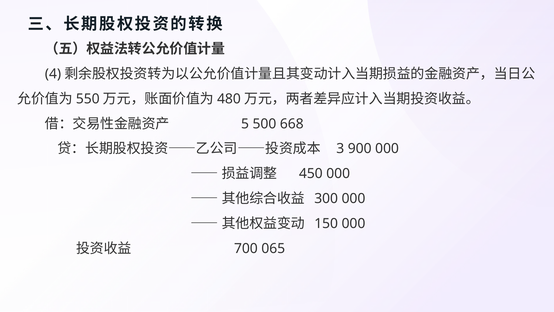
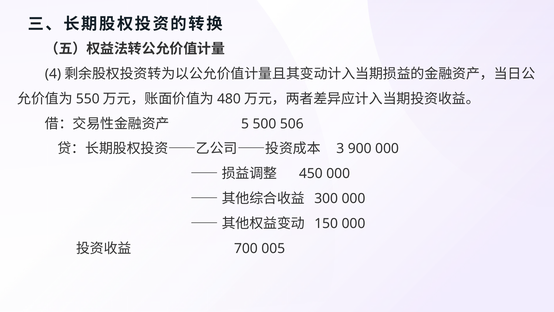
668: 668 -> 506
065: 065 -> 005
